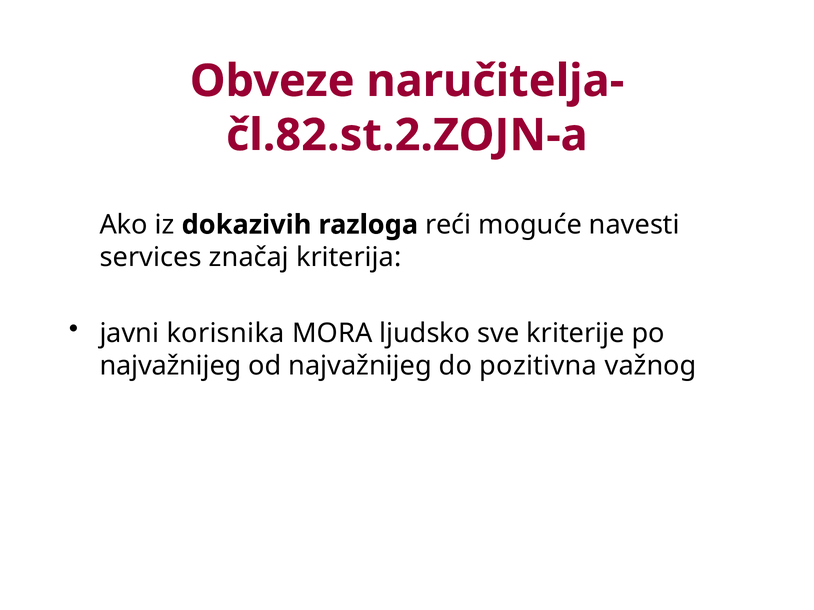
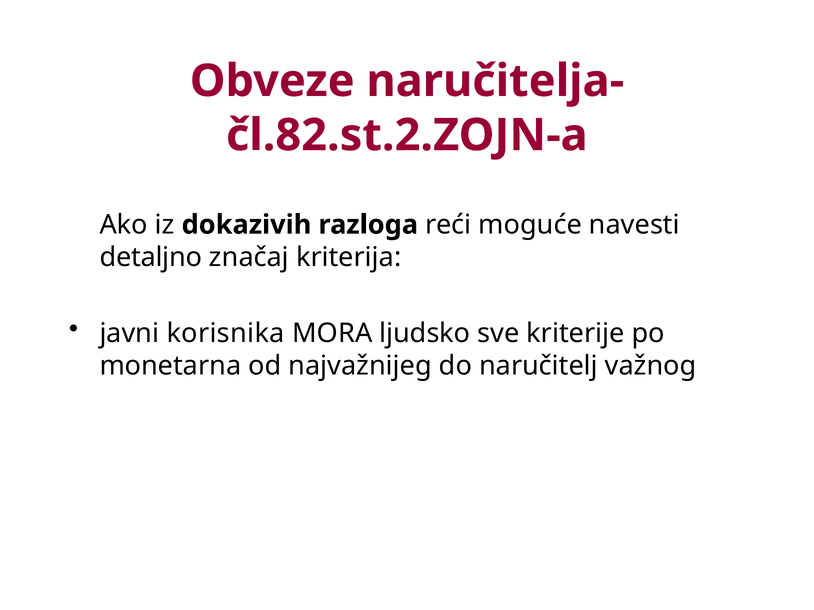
services: services -> detaljno
najvažnijeg at (170, 366): najvažnijeg -> monetarna
pozitivna: pozitivna -> naručitelj
